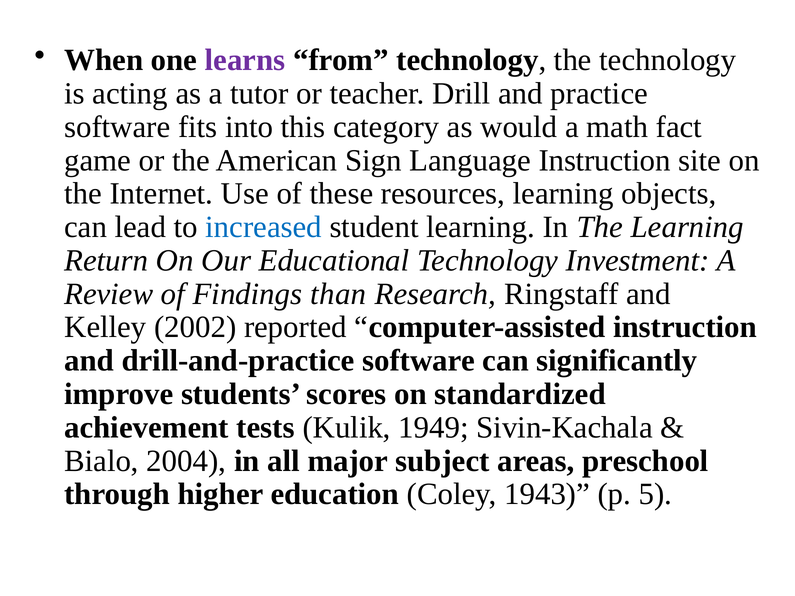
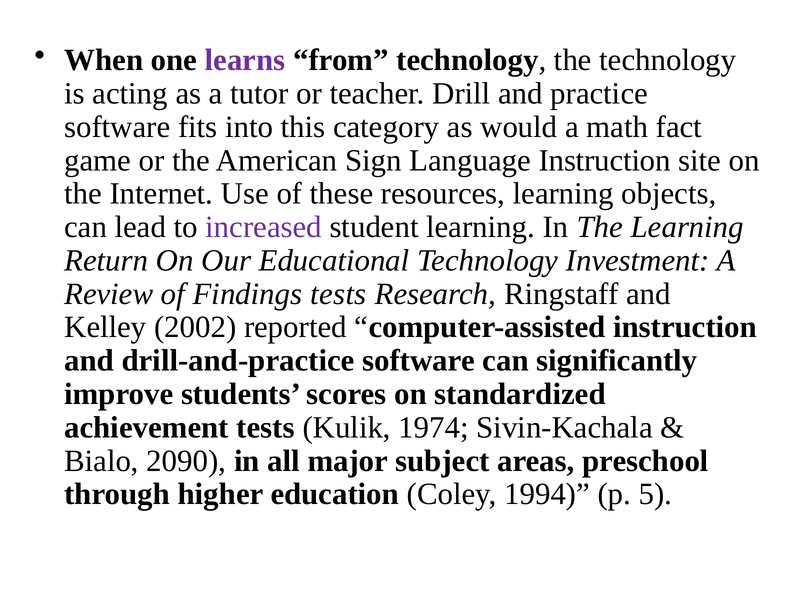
increased colour: blue -> purple
Findings than: than -> tests
1949: 1949 -> 1974
2004: 2004 -> 2090
1943: 1943 -> 1994
